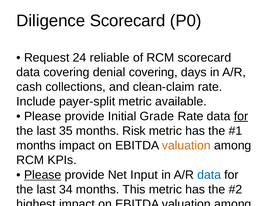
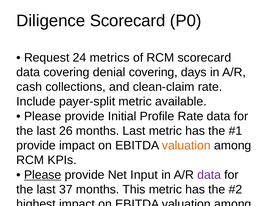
reliable: reliable -> metrics
Grade: Grade -> Profile
for at (241, 116) underline: present -> none
35: 35 -> 26
months Risk: Risk -> Last
months at (36, 145): months -> provide
data at (209, 174) colour: blue -> purple
34: 34 -> 37
